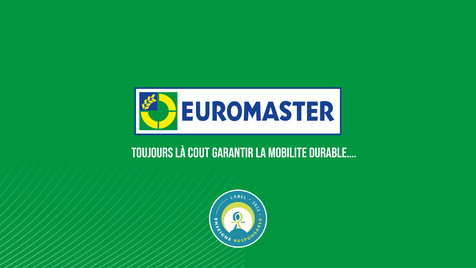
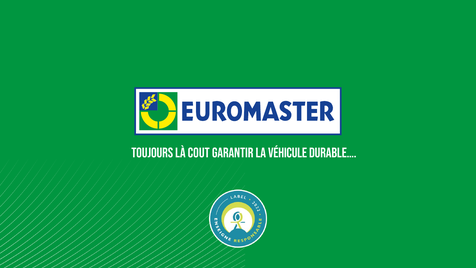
MOBILITE: MOBILITE -> VÉHICULE
